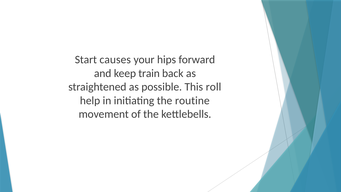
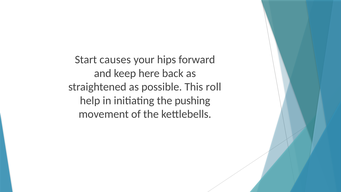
train: train -> here
routine: routine -> pushing
